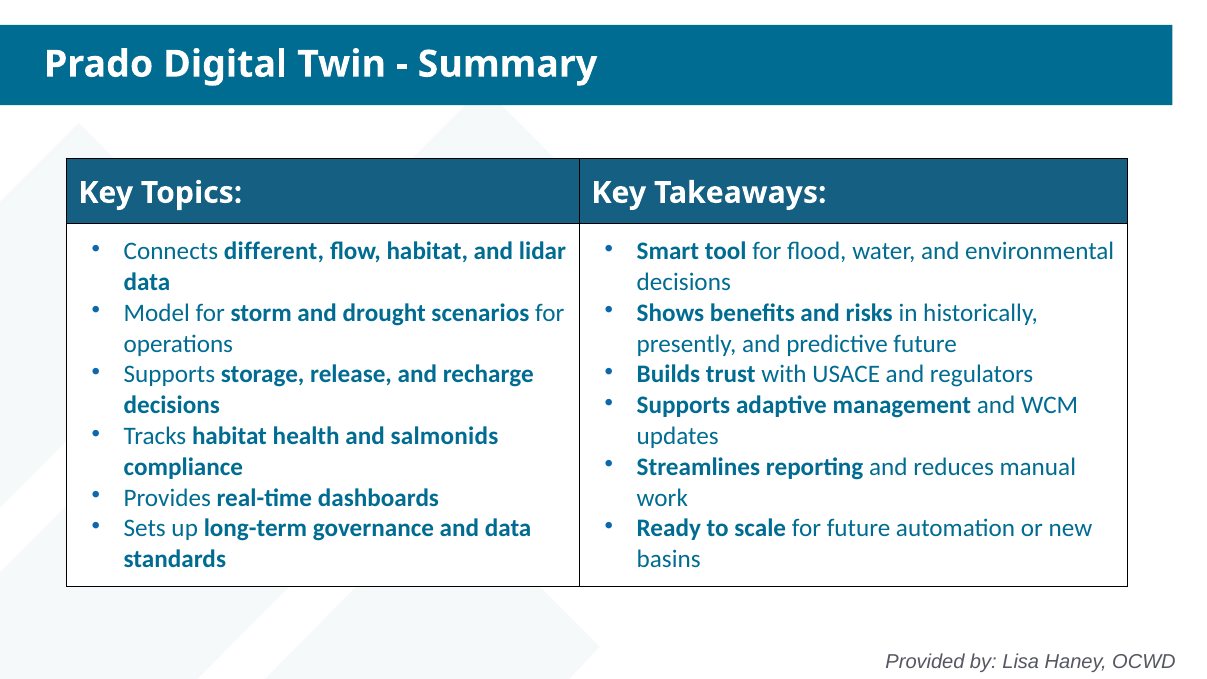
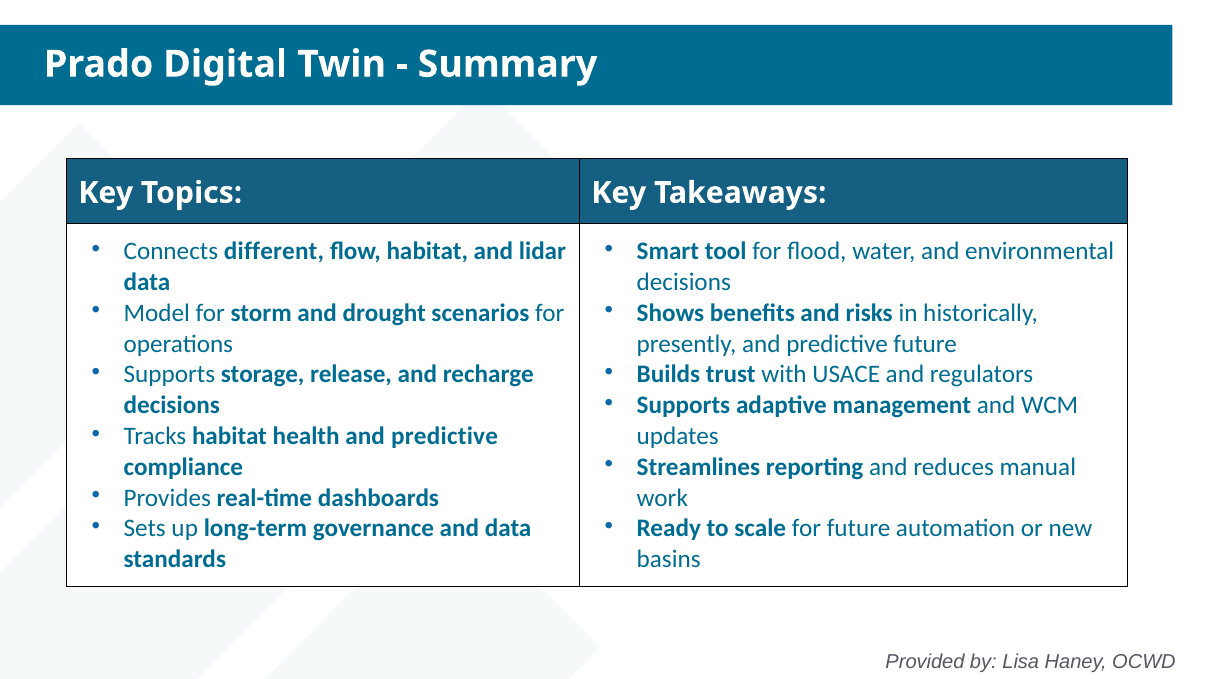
health and salmonids: salmonids -> predictive
